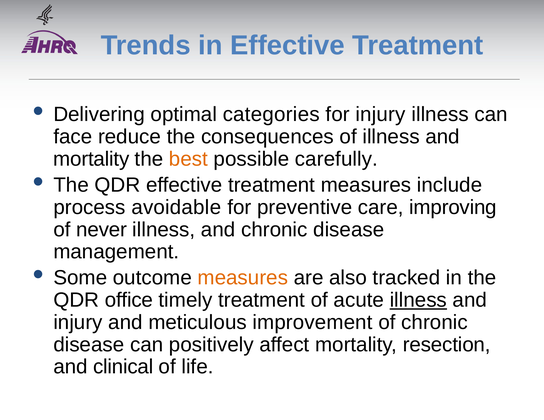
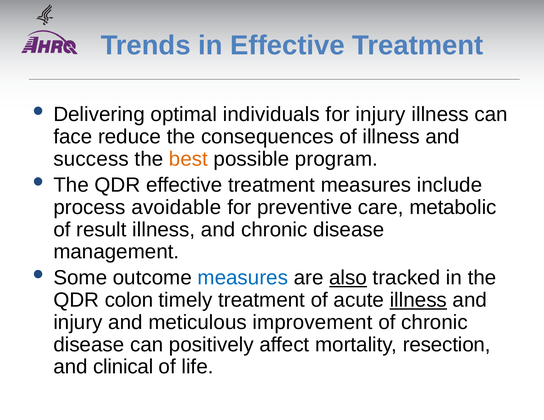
categories: categories -> individuals
mortality at (91, 159): mortality -> success
carefully: carefully -> program
improving: improving -> metabolic
never: never -> result
measures at (243, 278) colour: orange -> blue
also underline: none -> present
office: office -> colon
